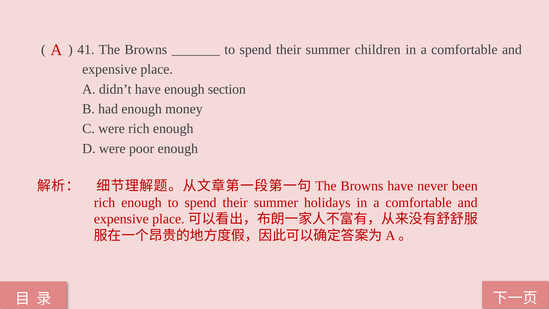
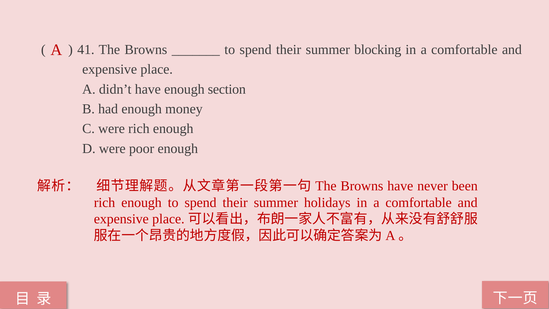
children: children -> blocking
